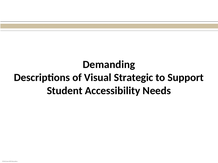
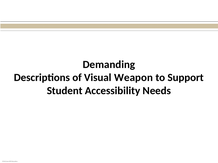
Strategic: Strategic -> Weapon
